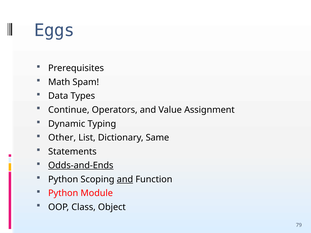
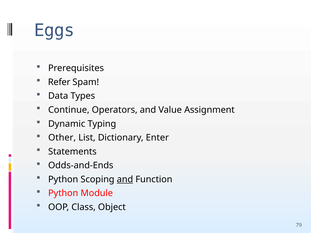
Math: Math -> Refer
Same: Same -> Enter
Odds-and-Ends underline: present -> none
